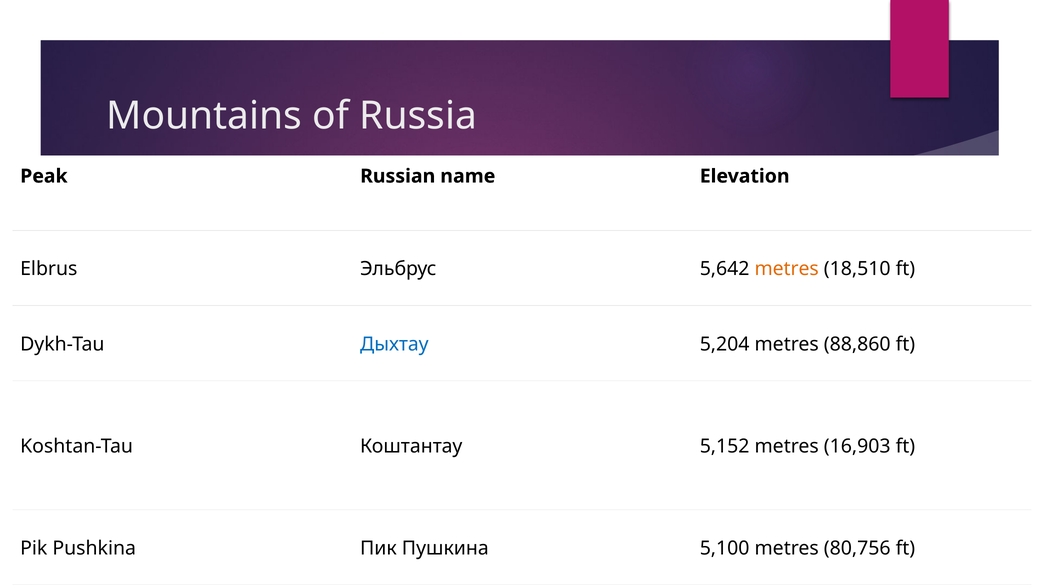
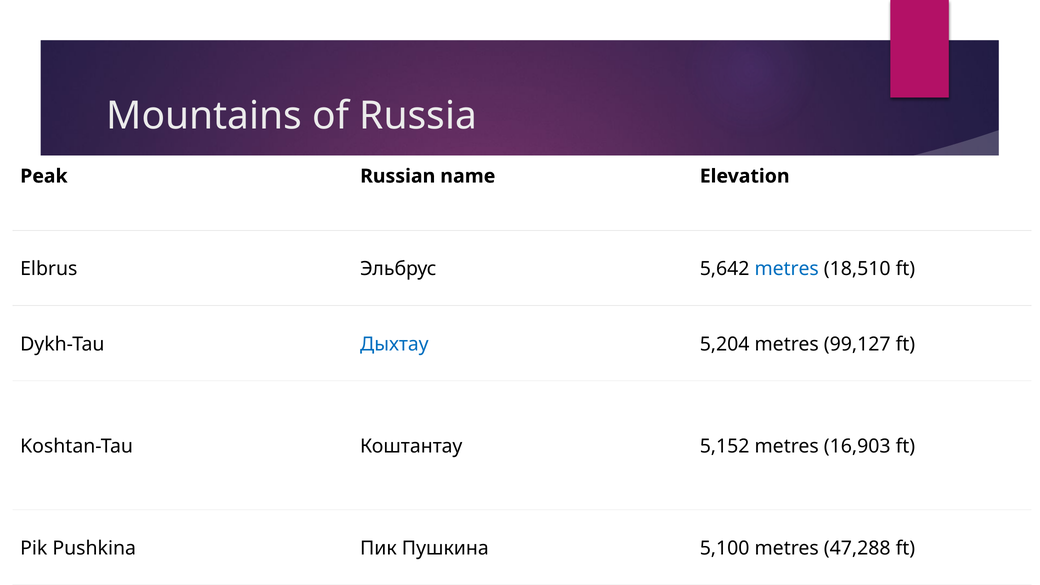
metres at (787, 269) colour: orange -> blue
88,860: 88,860 -> 99,127
80,756: 80,756 -> 47,288
